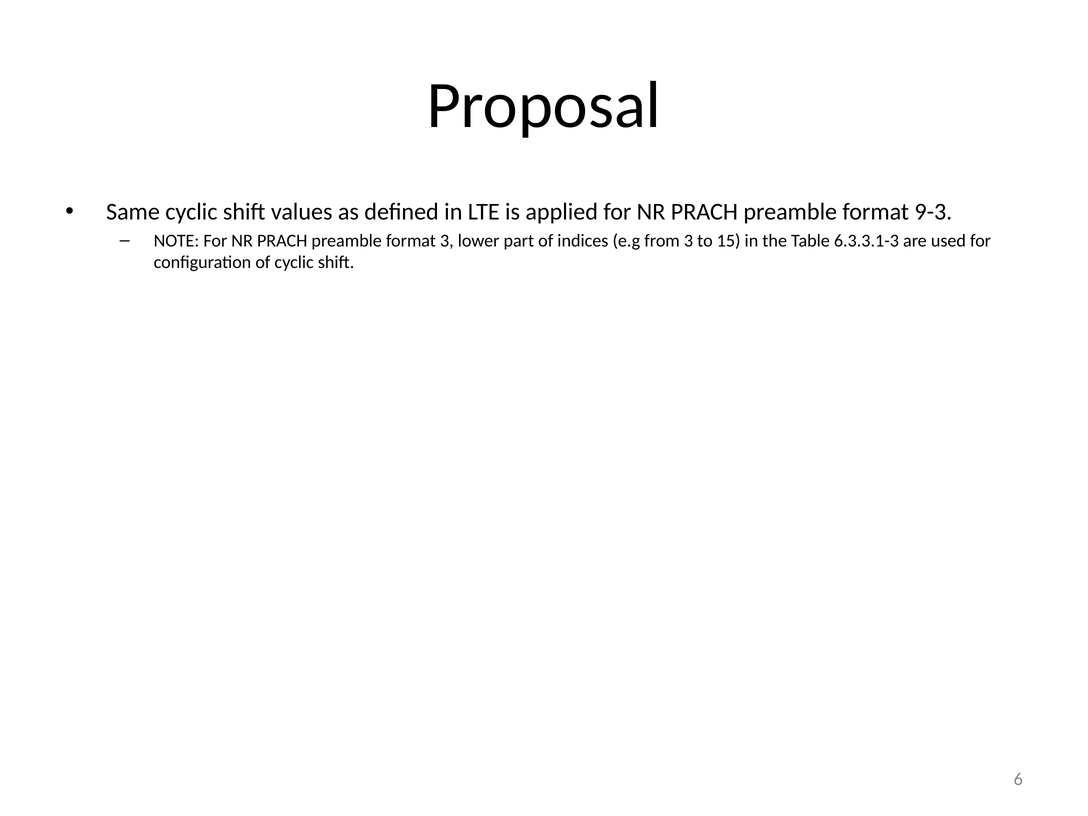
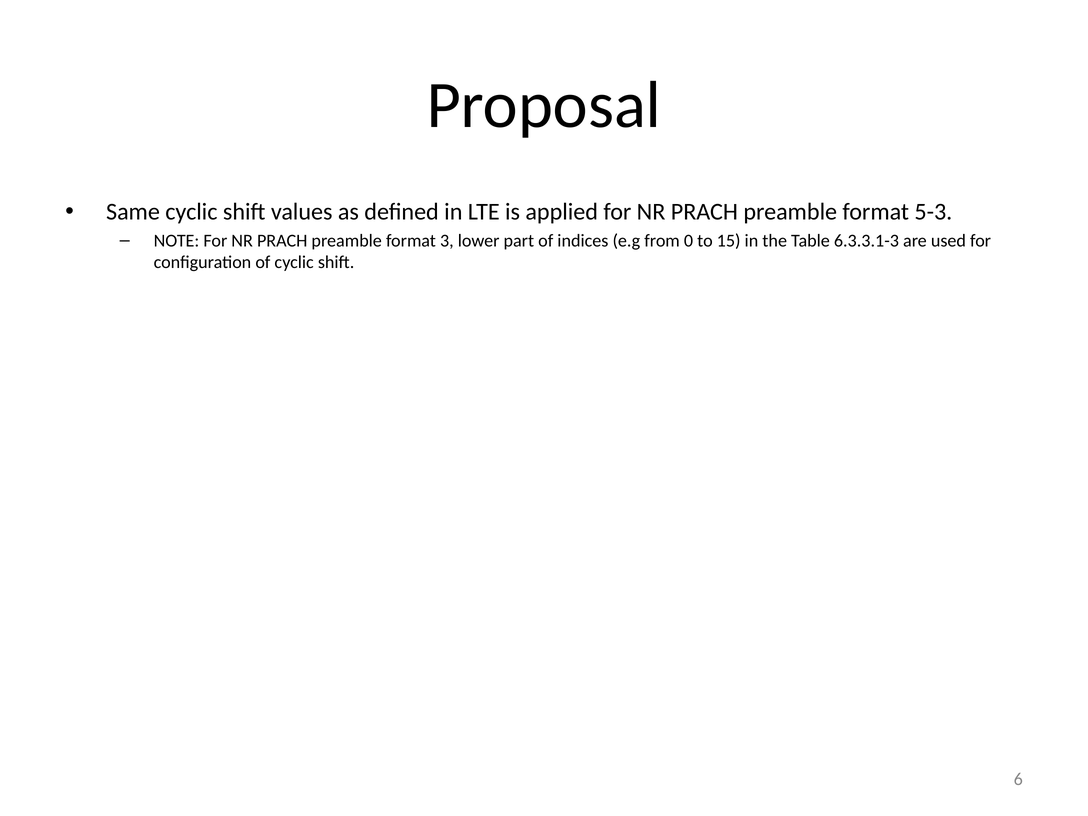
9-3: 9-3 -> 5-3
from 3: 3 -> 0
